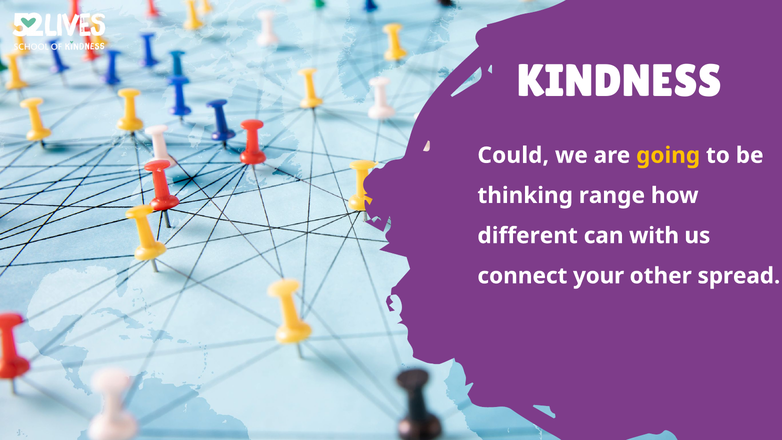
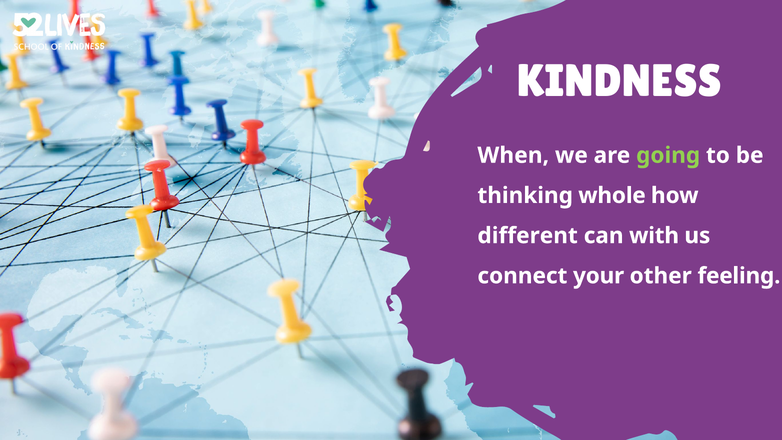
Could: Could -> When
going colour: yellow -> light green
range: range -> whole
spread: spread -> feeling
